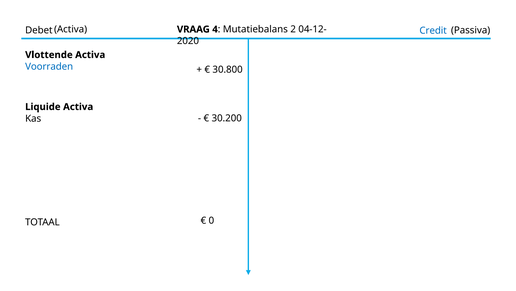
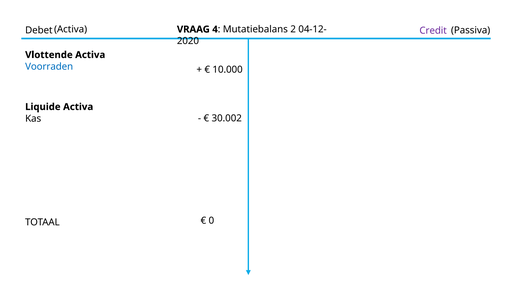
Credit colour: blue -> purple
30.800: 30.800 -> 10.000
30.200: 30.200 -> 30.002
